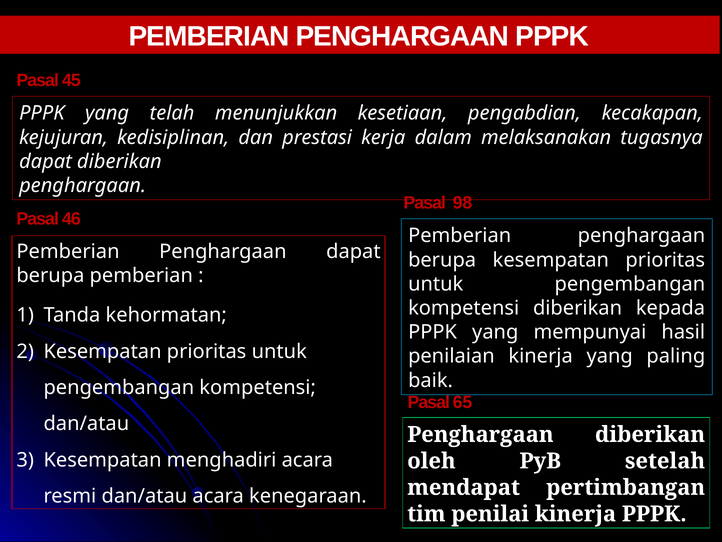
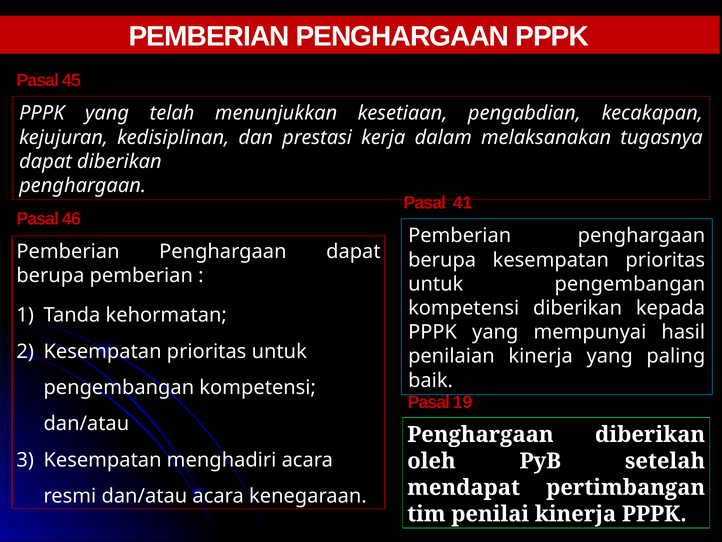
98: 98 -> 41
65: 65 -> 19
